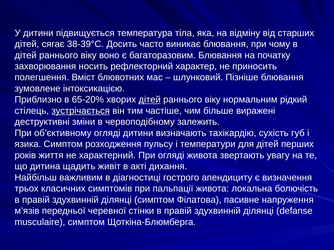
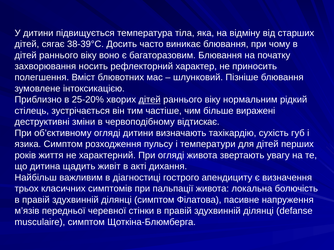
65-20%: 65-20% -> 25-20%
зустрічається underline: present -> none
залежить: залежить -> відтискає
